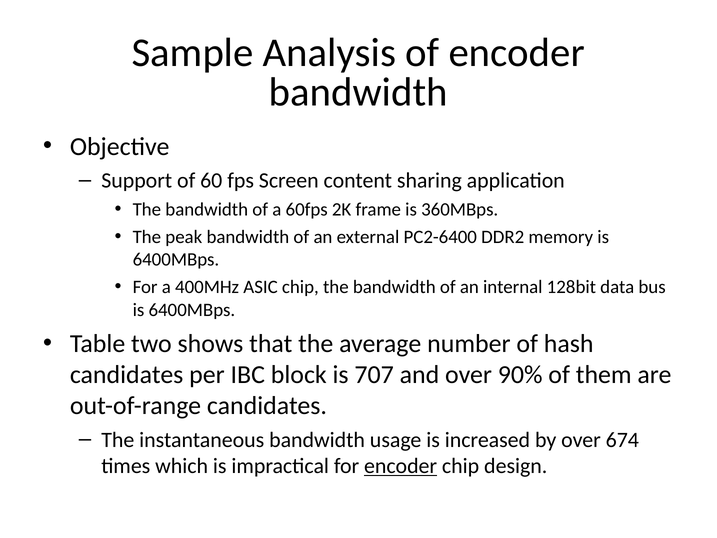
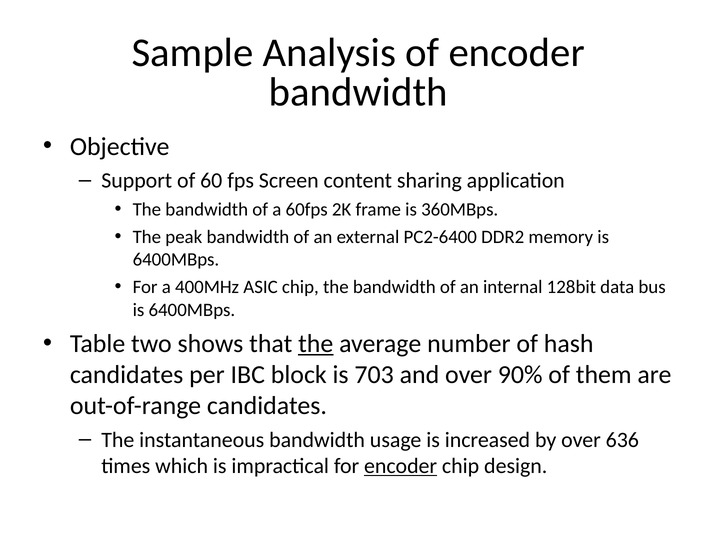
the at (316, 343) underline: none -> present
707: 707 -> 703
674: 674 -> 636
